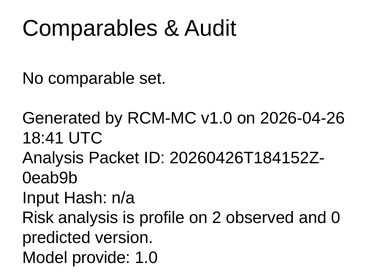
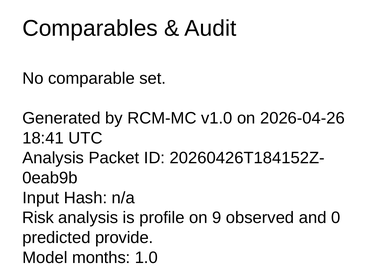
2: 2 -> 9
version: version -> provide
provide: provide -> months
